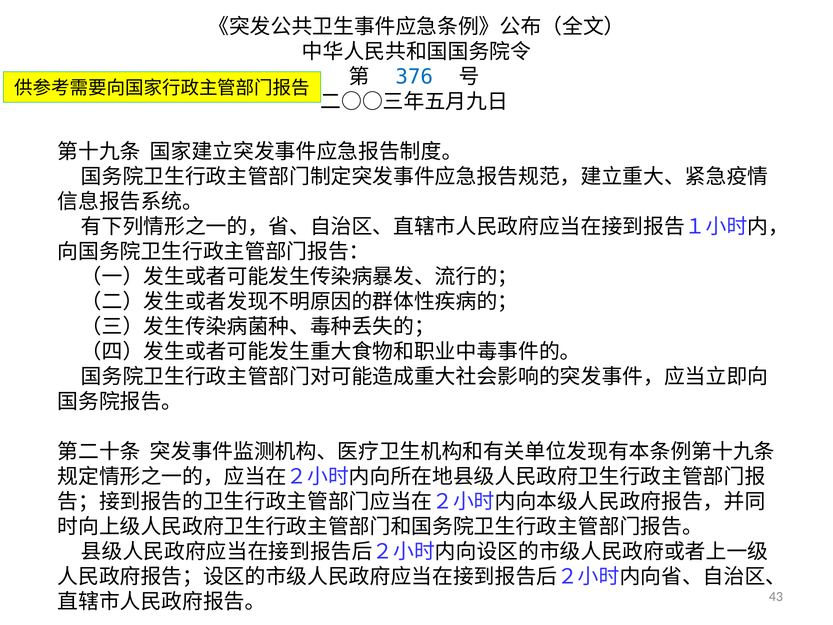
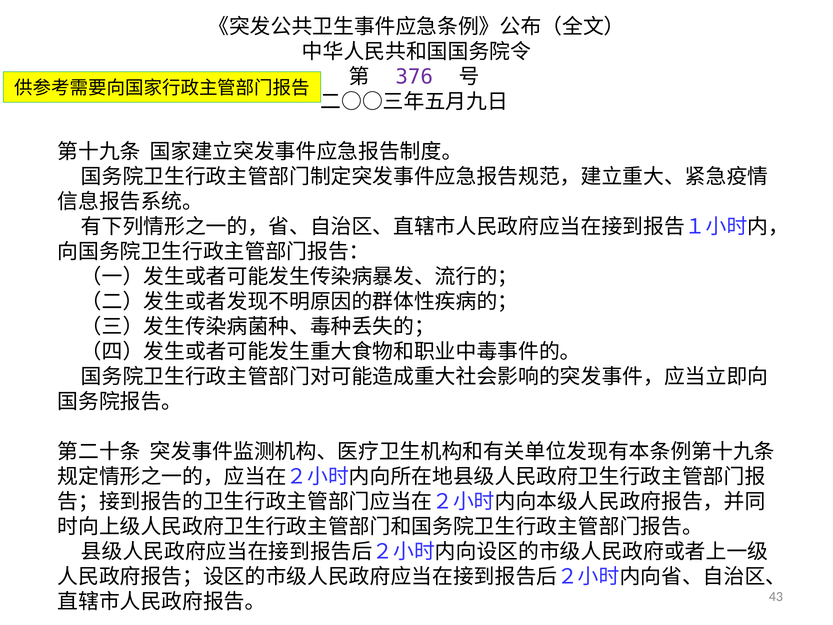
376 colour: blue -> purple
